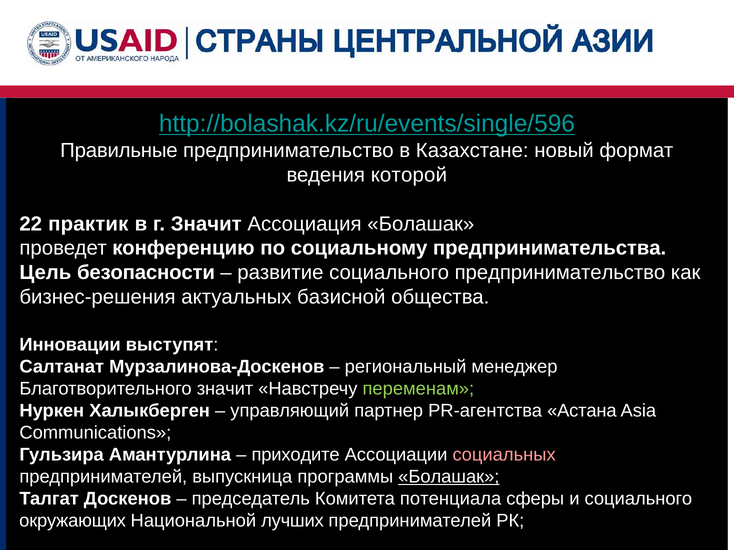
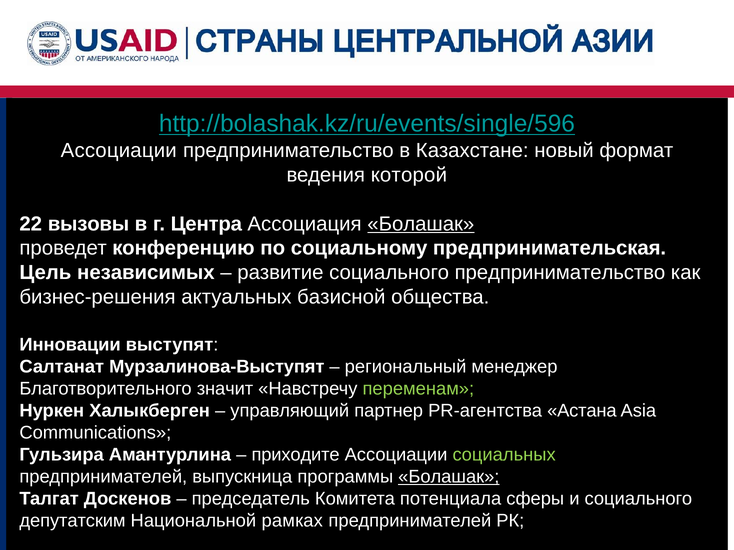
Правильные at (119, 151): Правильные -> Ассоциации
практик: практик -> вызовы
г Значит: Значит -> Центра
Болашак at (421, 224) underline: none -> present
предпринимательства: предпринимательства -> предпринимательская
безопасности: безопасности -> независимых
Мурзалинова-Доскенов: Мурзалинова-Доскенов -> Мурзалинова-Выступят
социальных colour: pink -> light green
окружающих: окружающих -> депутатским
лучших: лучших -> рамках
